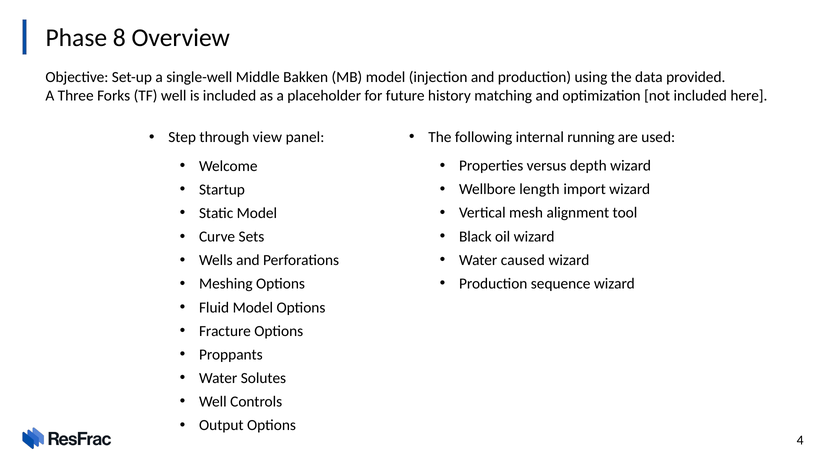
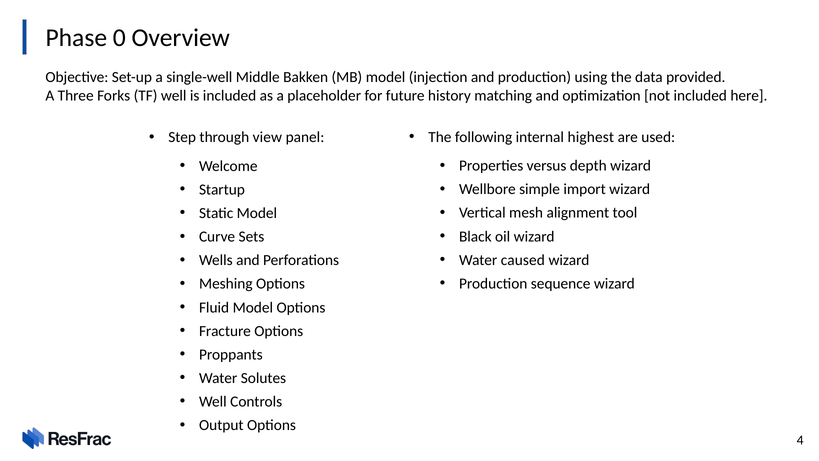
8: 8 -> 0
running: running -> highest
length: length -> simple
